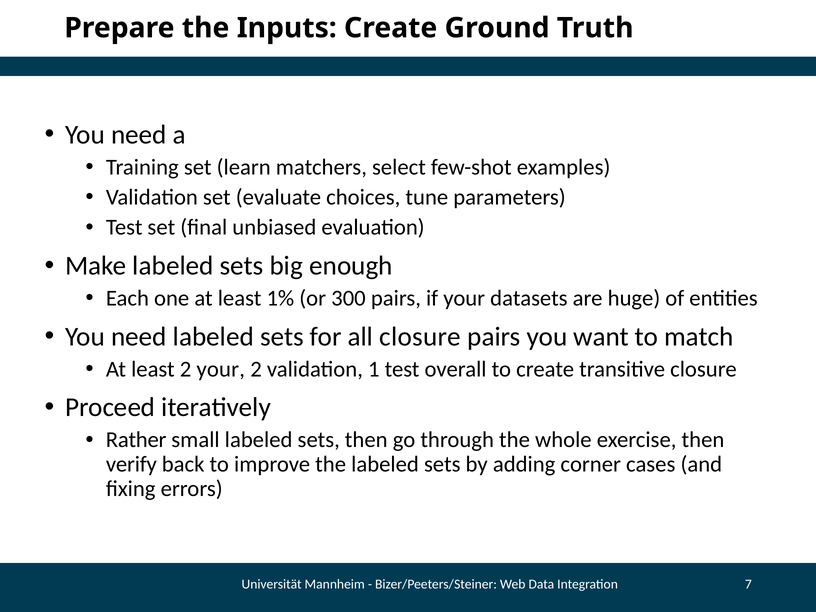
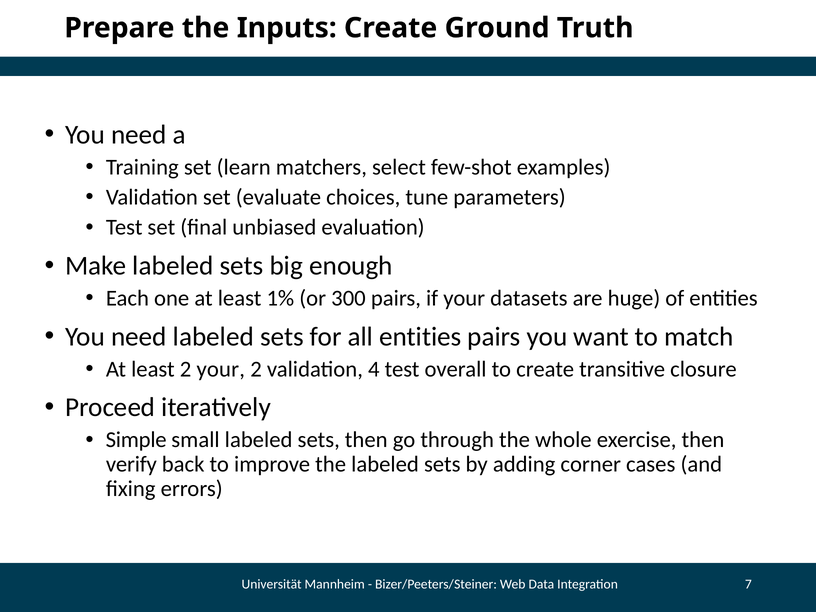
all closure: closure -> entities
1: 1 -> 4
Rather: Rather -> Simple
